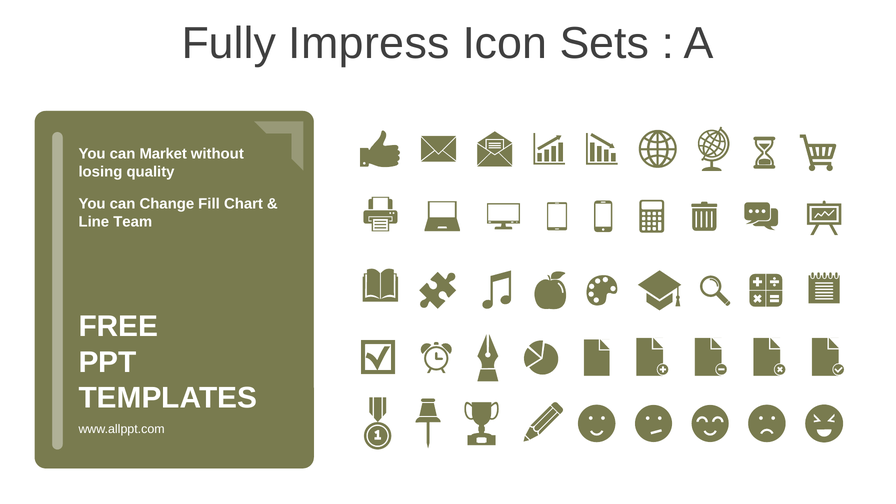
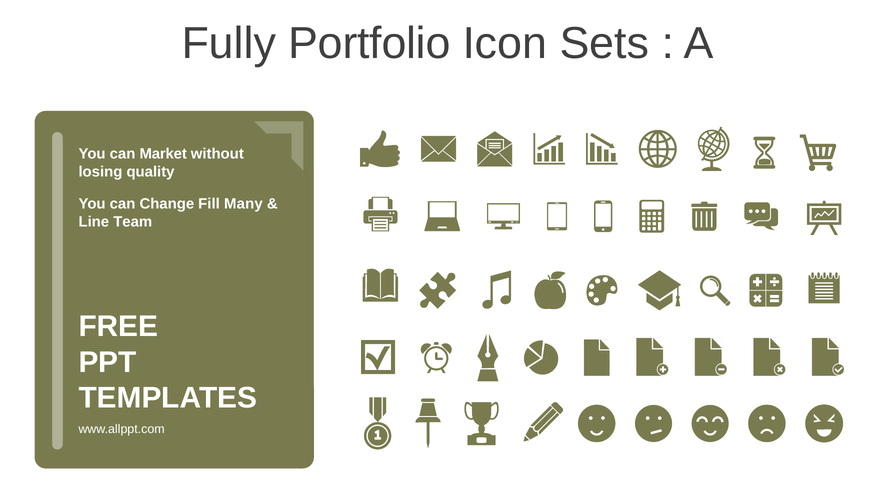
Impress: Impress -> Portfolio
Chart: Chart -> Many
